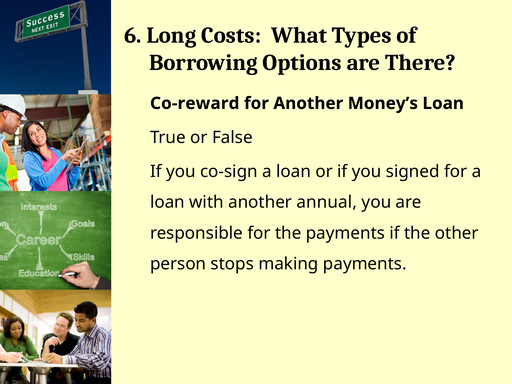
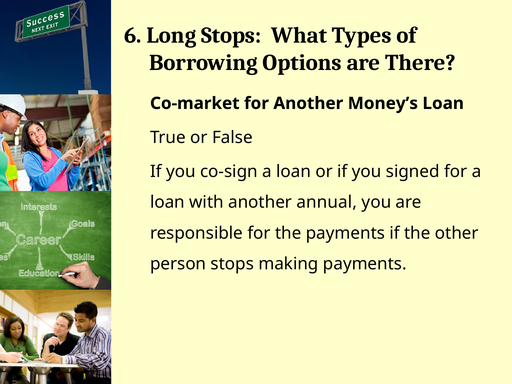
Long Costs: Costs -> Stops
Co-reward: Co-reward -> Co-market
